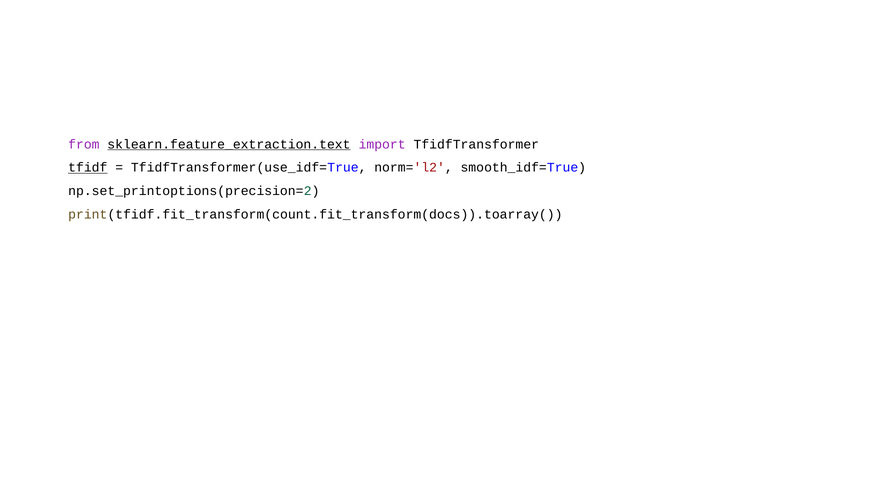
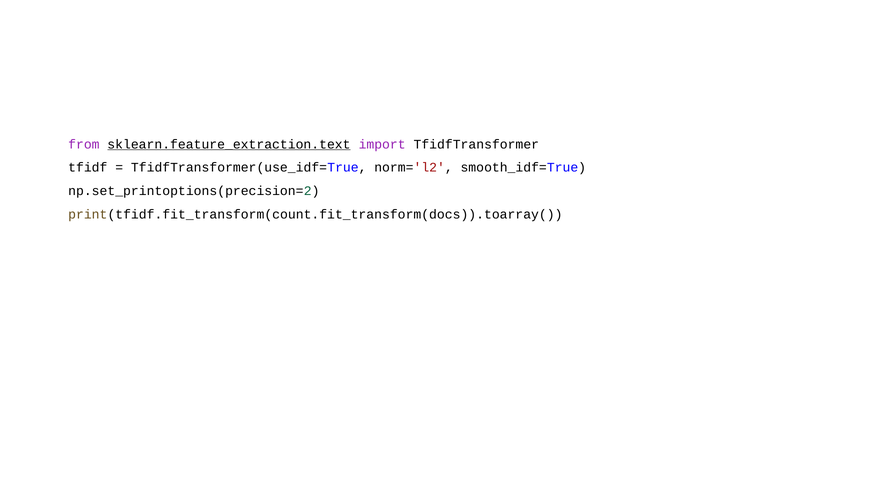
tfidf underline: present -> none
